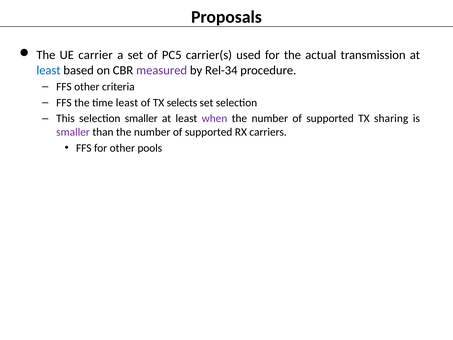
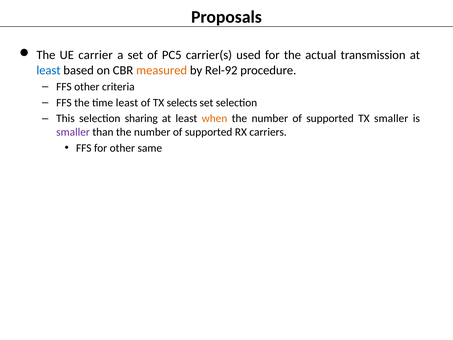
measured colour: purple -> orange
Rel-34: Rel-34 -> Rel-92
selection smaller: smaller -> sharing
when colour: purple -> orange
TX sharing: sharing -> smaller
pools: pools -> same
